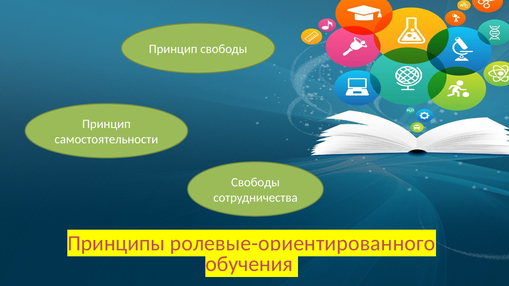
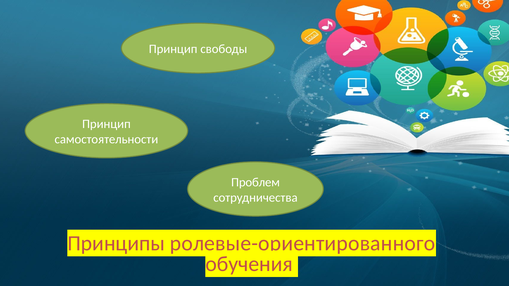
Свободы at (255, 182): Свободы -> Проблем
